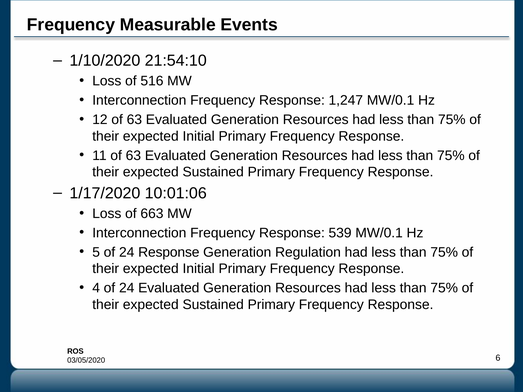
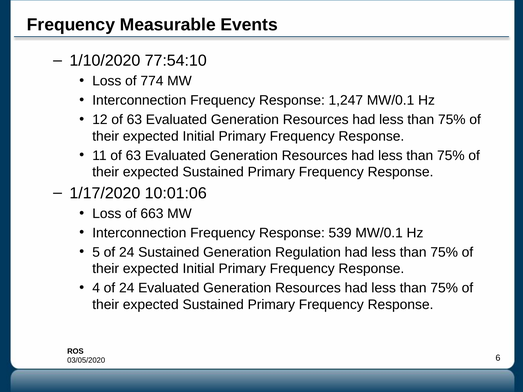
21:54:10: 21:54:10 -> 77:54:10
516: 516 -> 774
24 Response: Response -> Sustained
